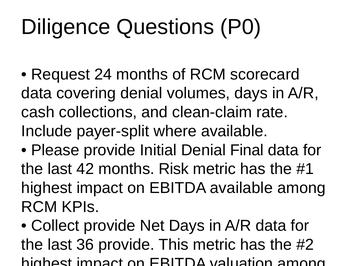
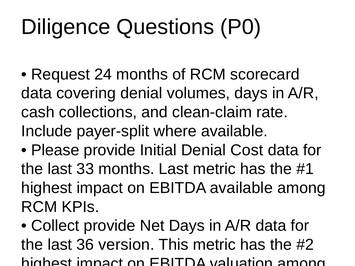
Denial Final: Final -> Cost
42: 42 -> 33
months Risk: Risk -> Last
36 provide: provide -> version
